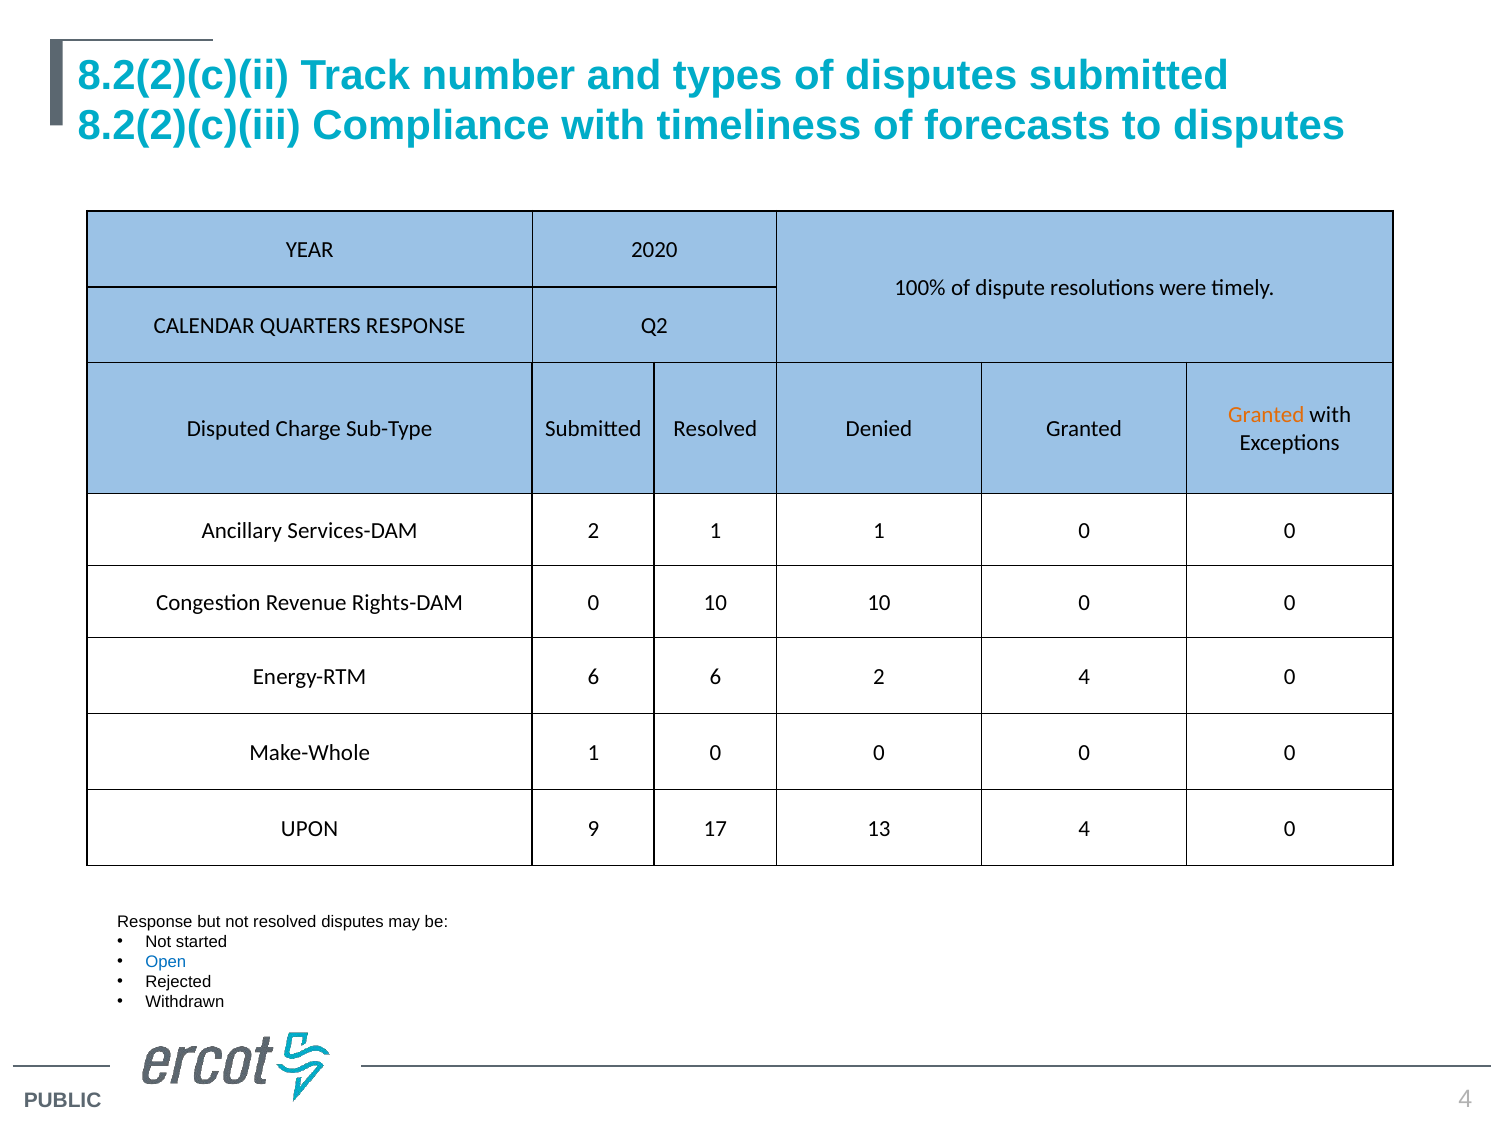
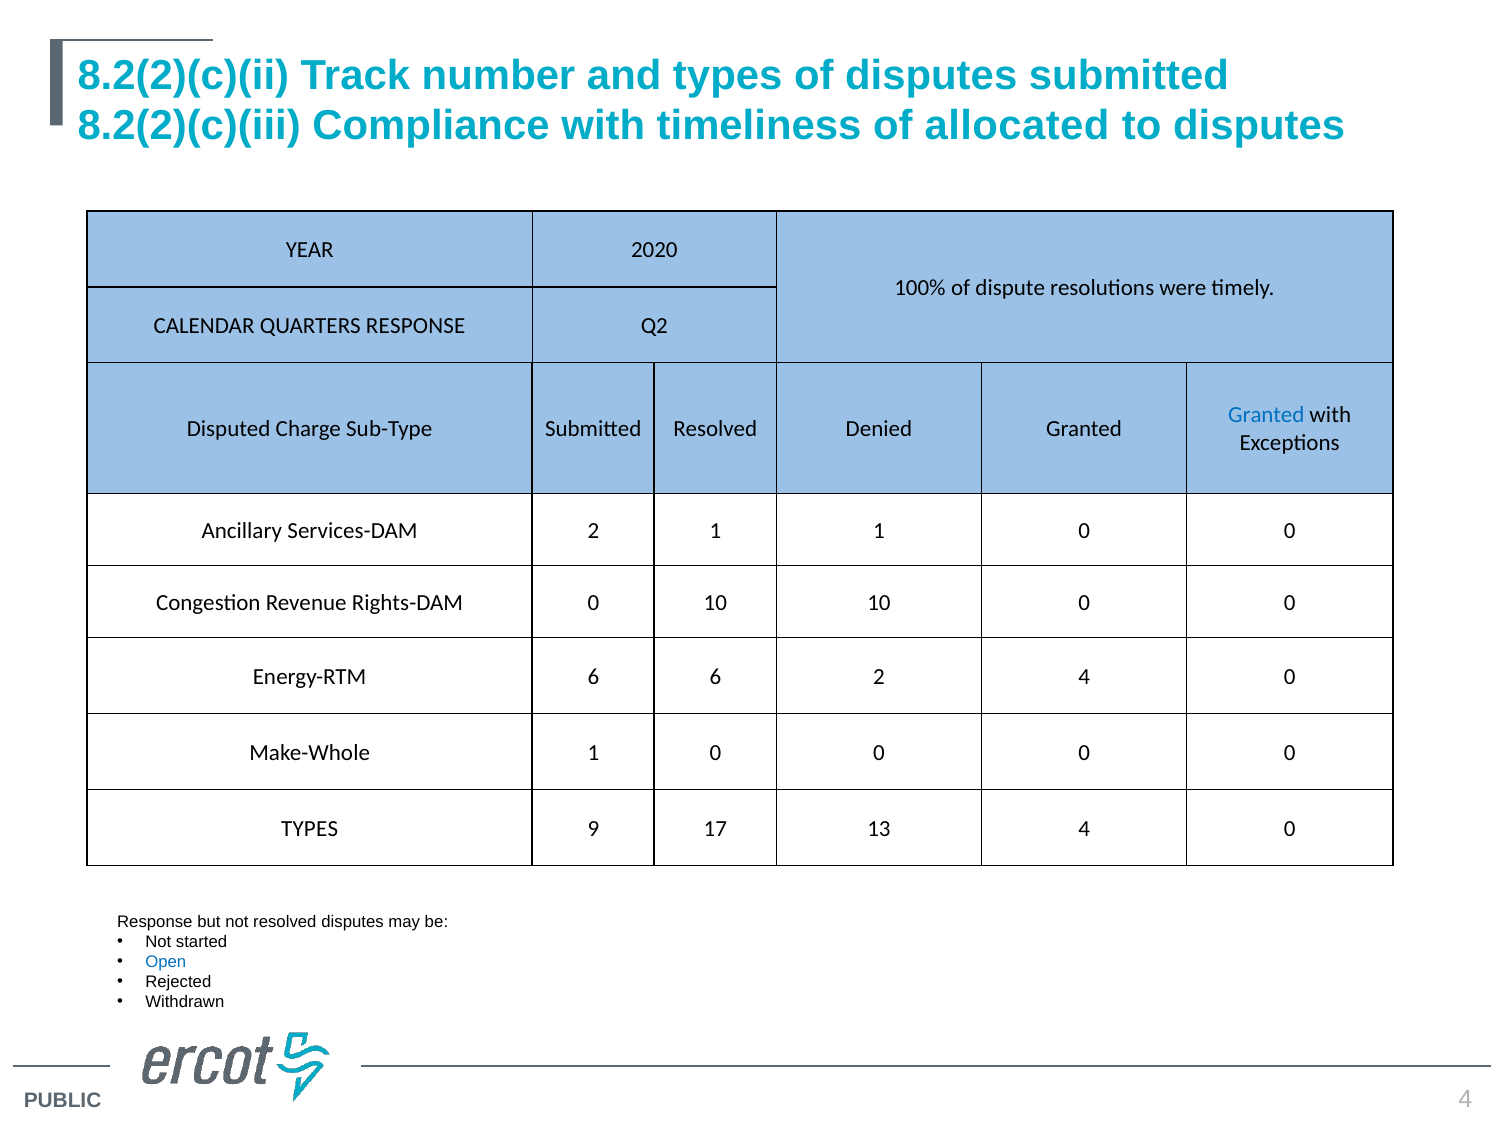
forecasts: forecasts -> allocated
Granted at (1266, 415) colour: orange -> blue
UPON at (310, 829): UPON -> TYPES
